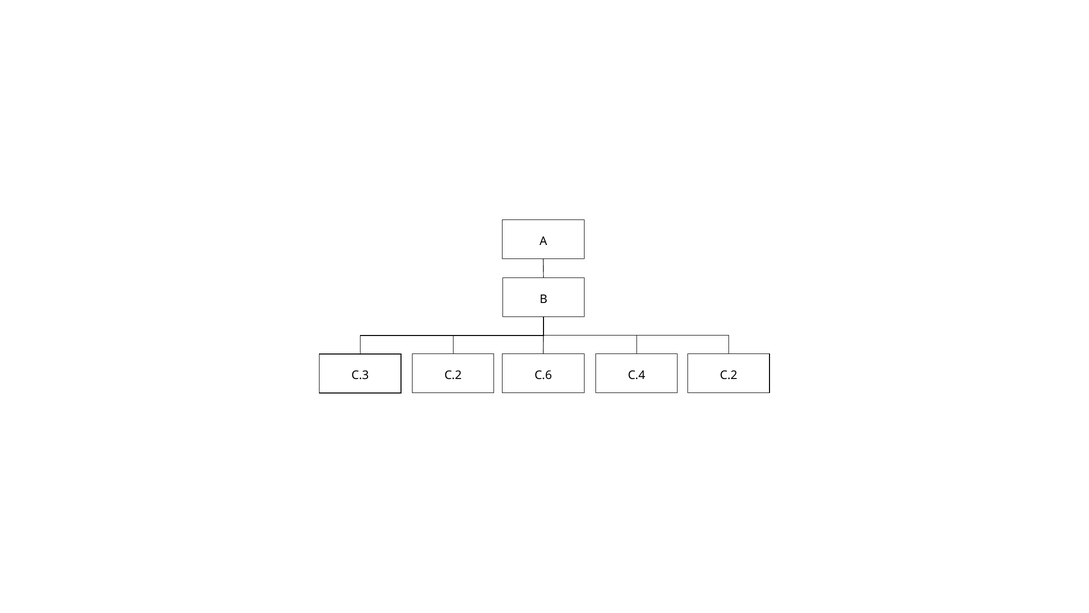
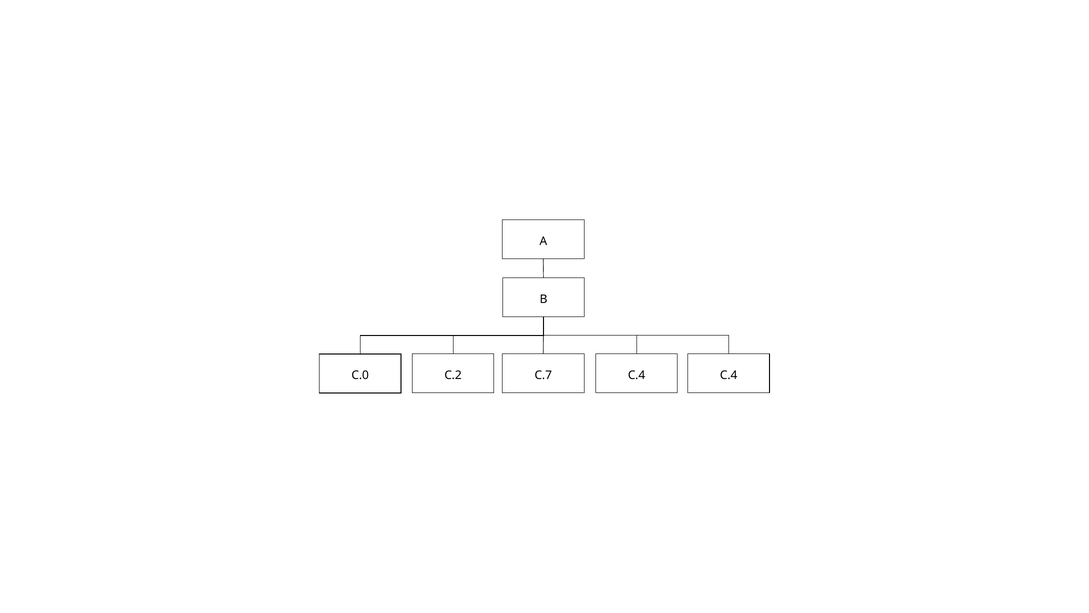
C.3: C.3 -> C.0
C.6: C.6 -> C.7
C.4 C.2: C.2 -> C.4
